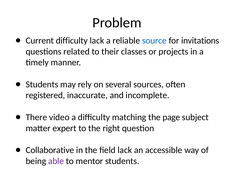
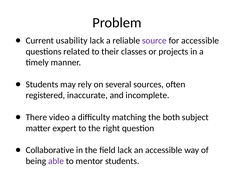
Current difficulty: difficulty -> usability
source colour: blue -> purple
for invitations: invitations -> accessible
page: page -> both
